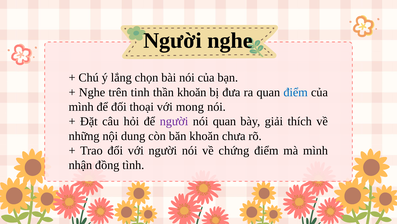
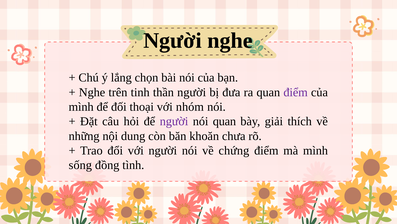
thần khoăn: khoăn -> người
điểm at (296, 92) colour: blue -> purple
mong: mong -> nhóm
nhận: nhận -> sống
